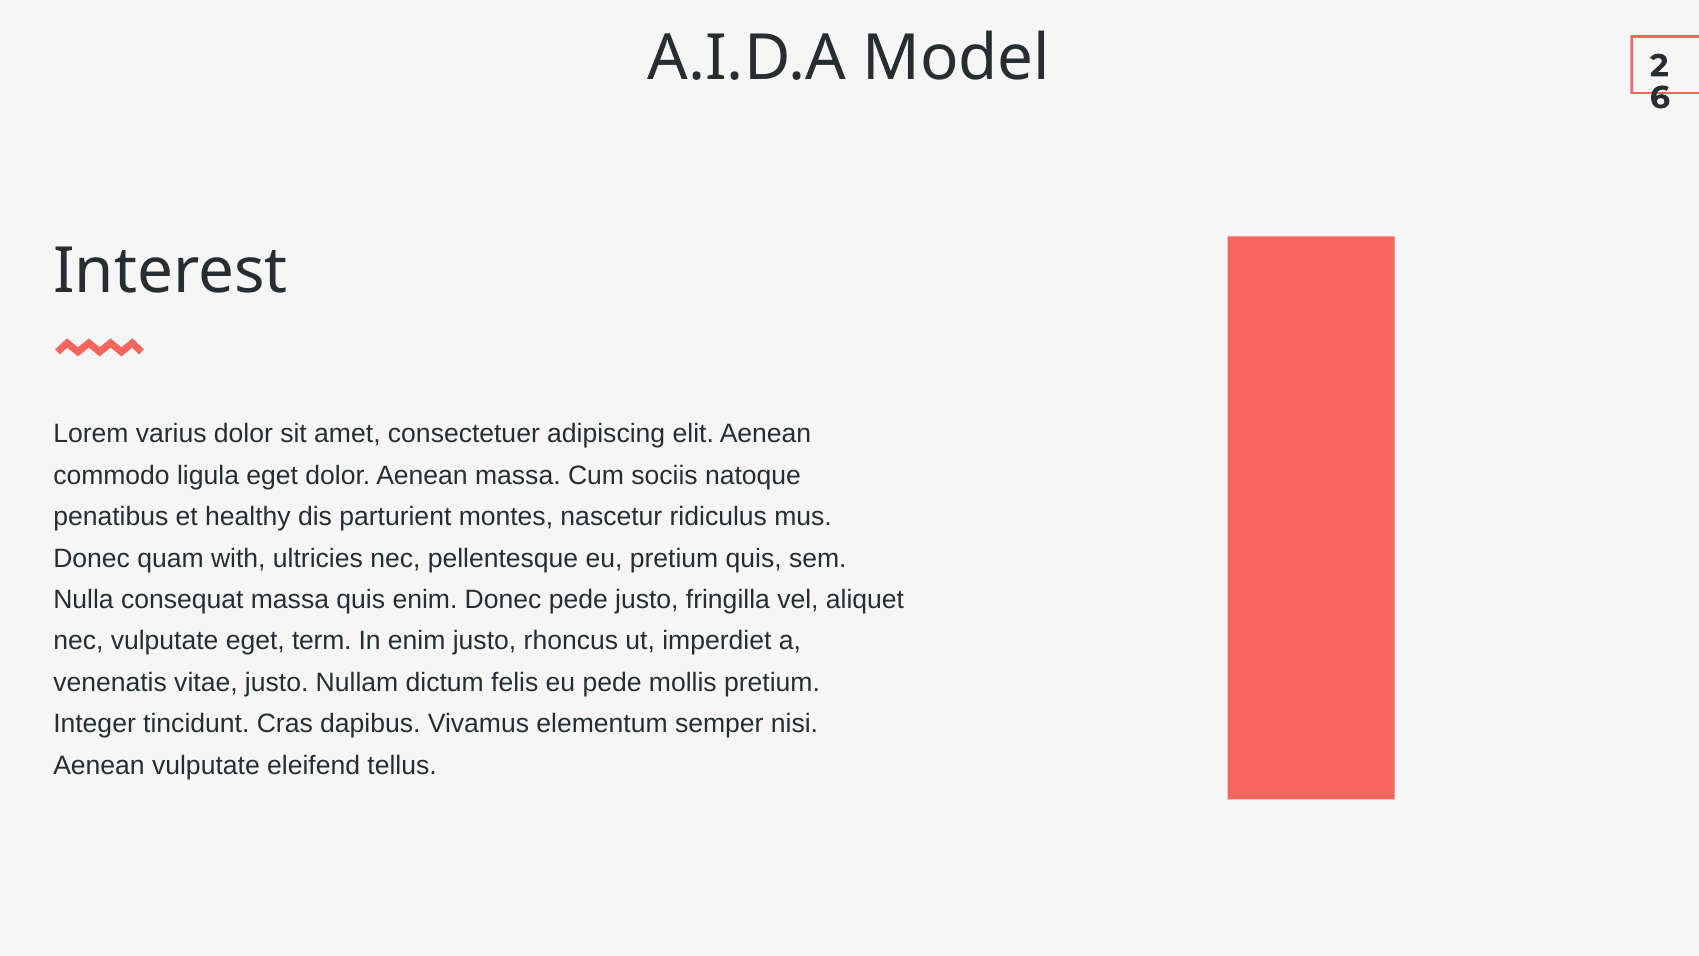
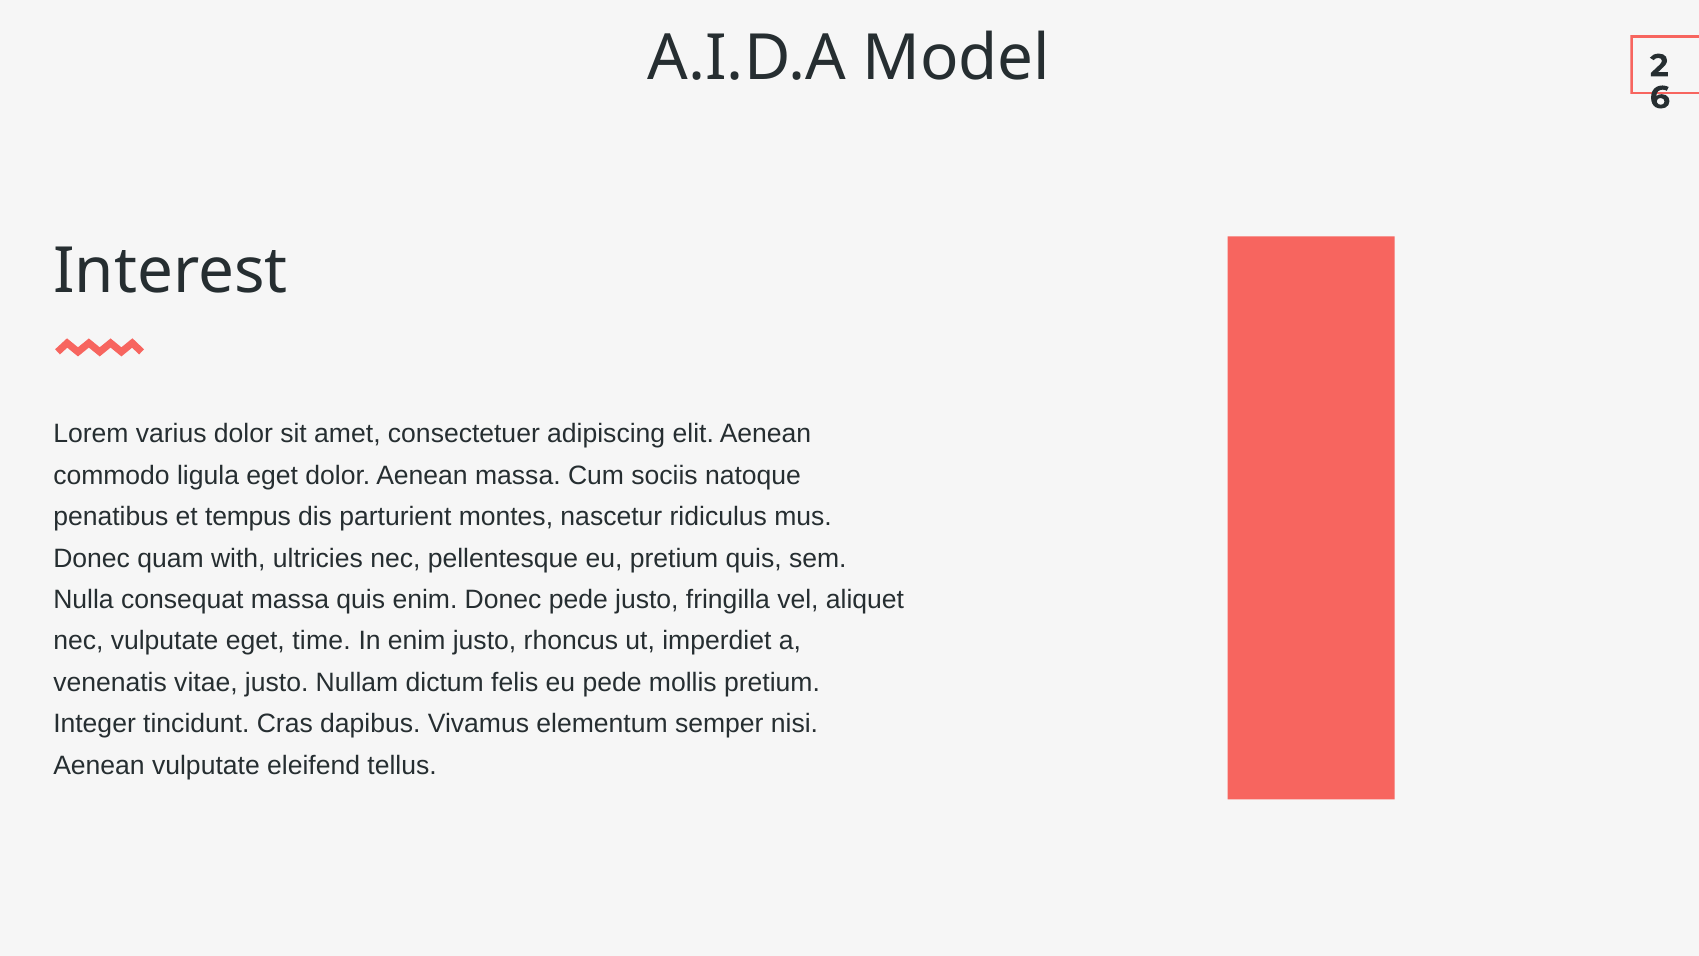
healthy: healthy -> tempus
term: term -> time
